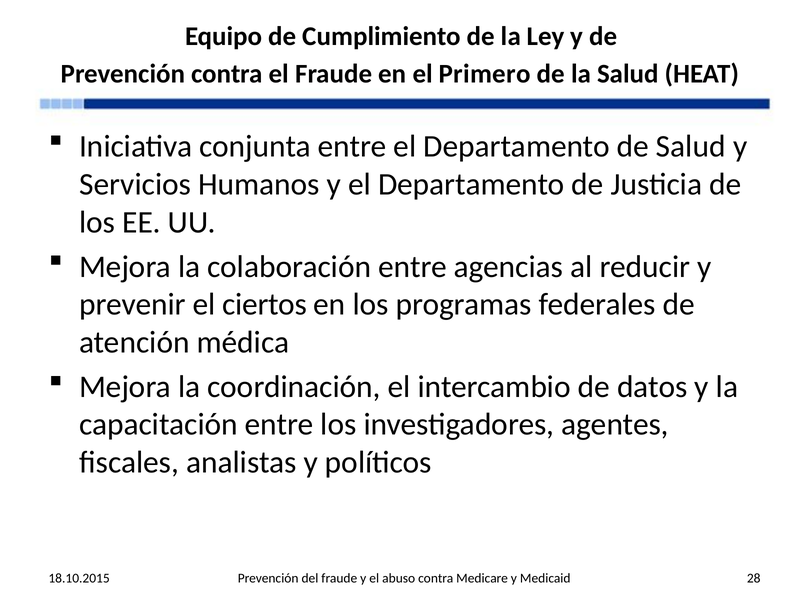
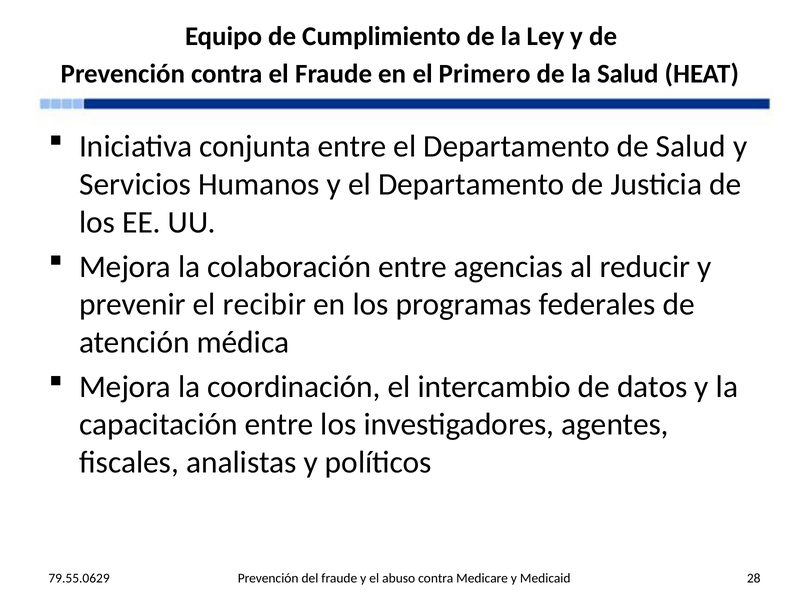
ciertos: ciertos -> recibir
18.10.2015: 18.10.2015 -> 79.55.0629
